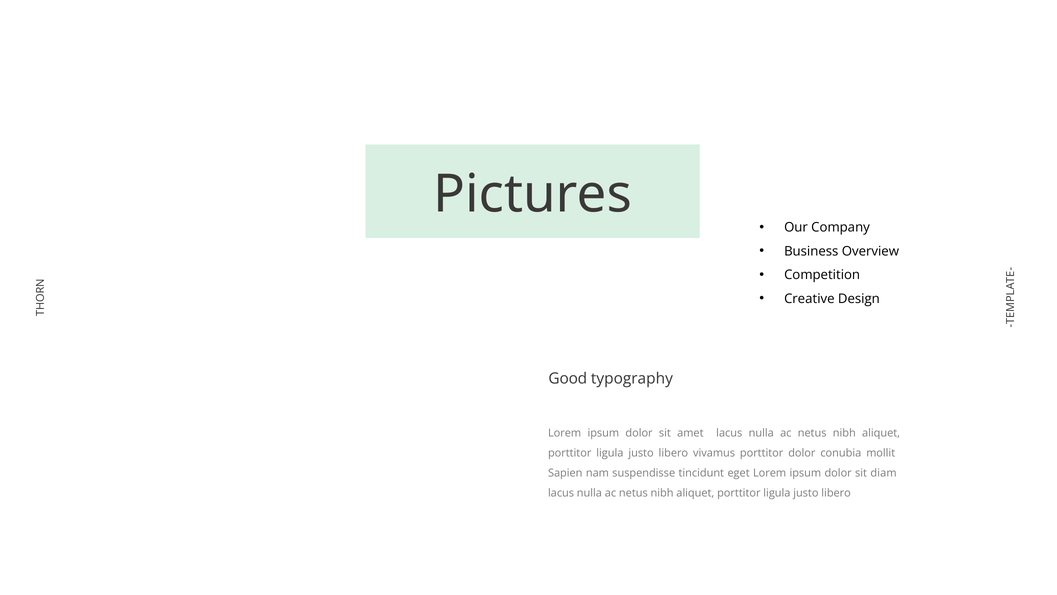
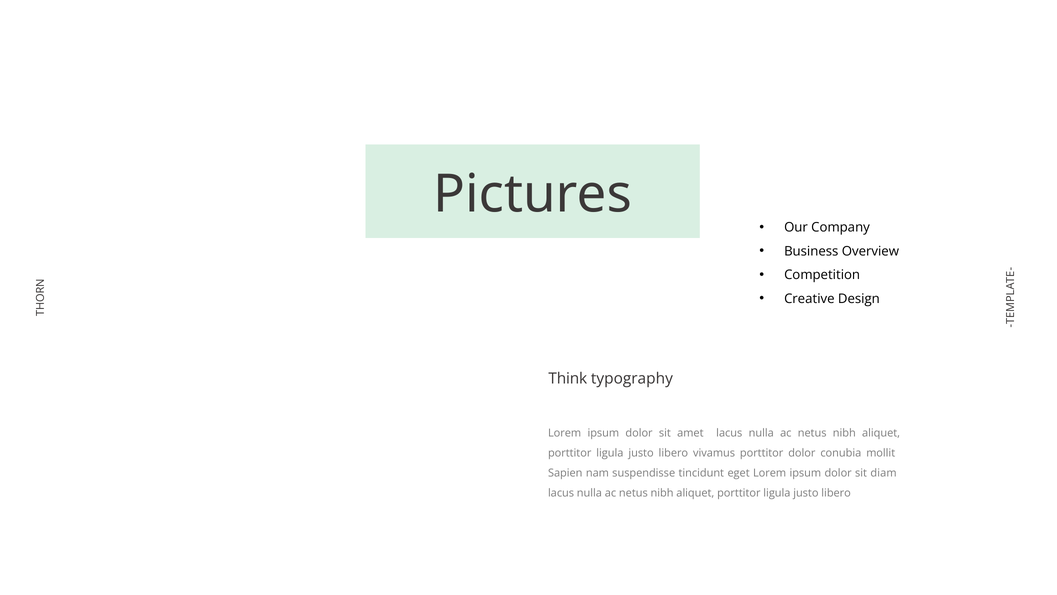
Good: Good -> Think
